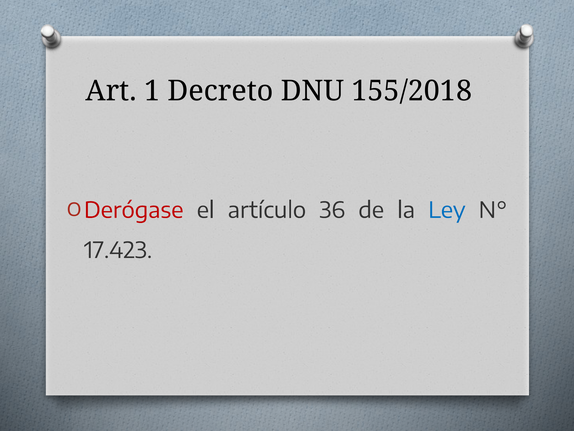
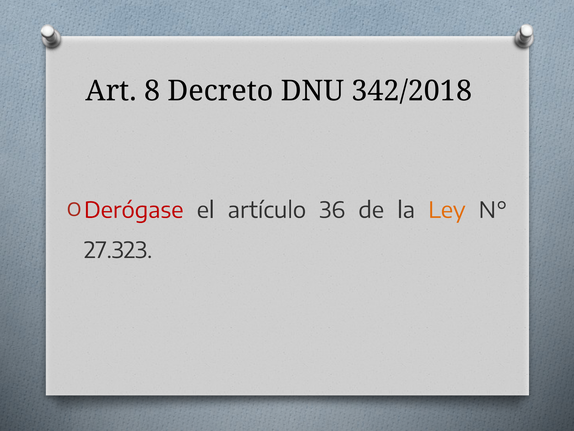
1: 1 -> 8
155/2018: 155/2018 -> 342/2018
Ley colour: blue -> orange
17.423: 17.423 -> 27.323
